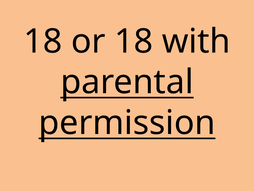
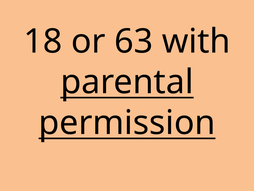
or 18: 18 -> 63
